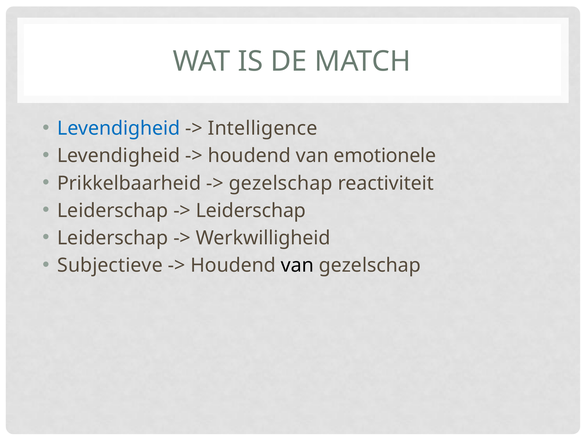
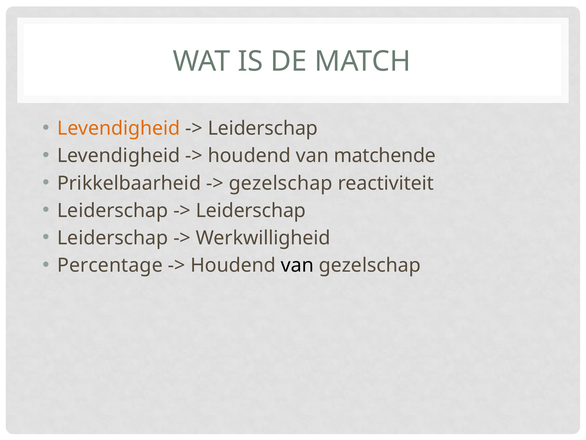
Levendigheid at (119, 128) colour: blue -> orange
Intelligence at (263, 128): Intelligence -> Leiderschap
emotionele: emotionele -> matchende
Subjectieve: Subjectieve -> Percentage
